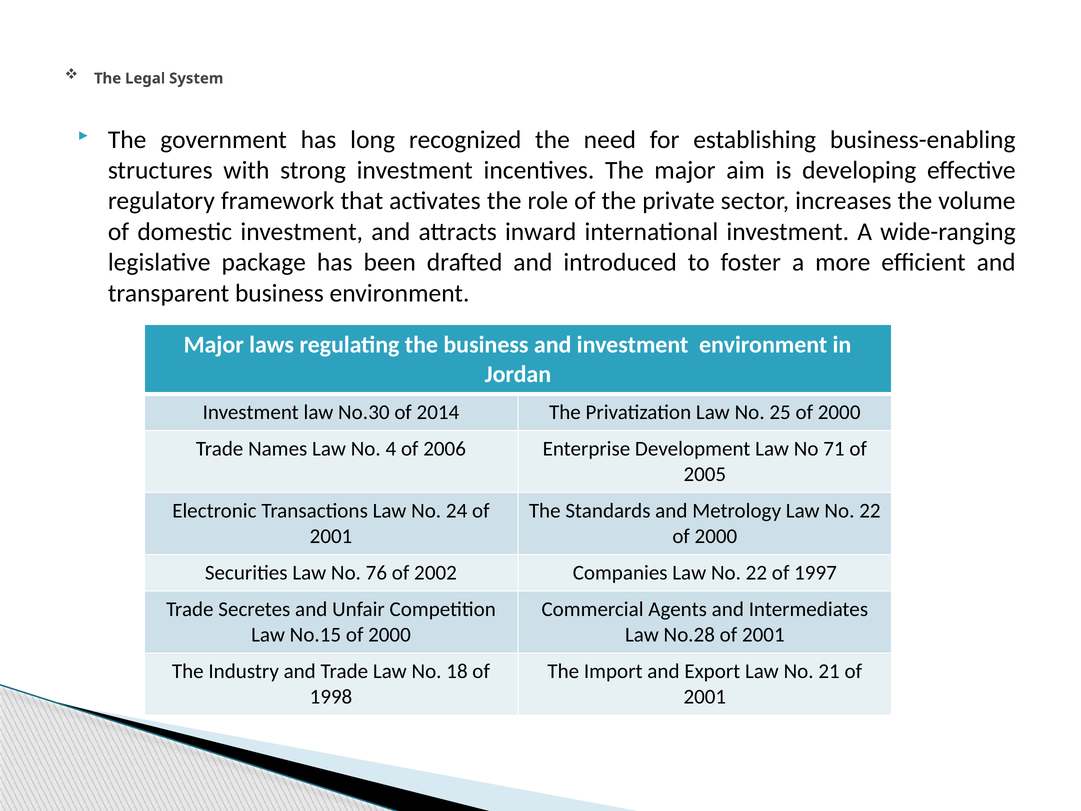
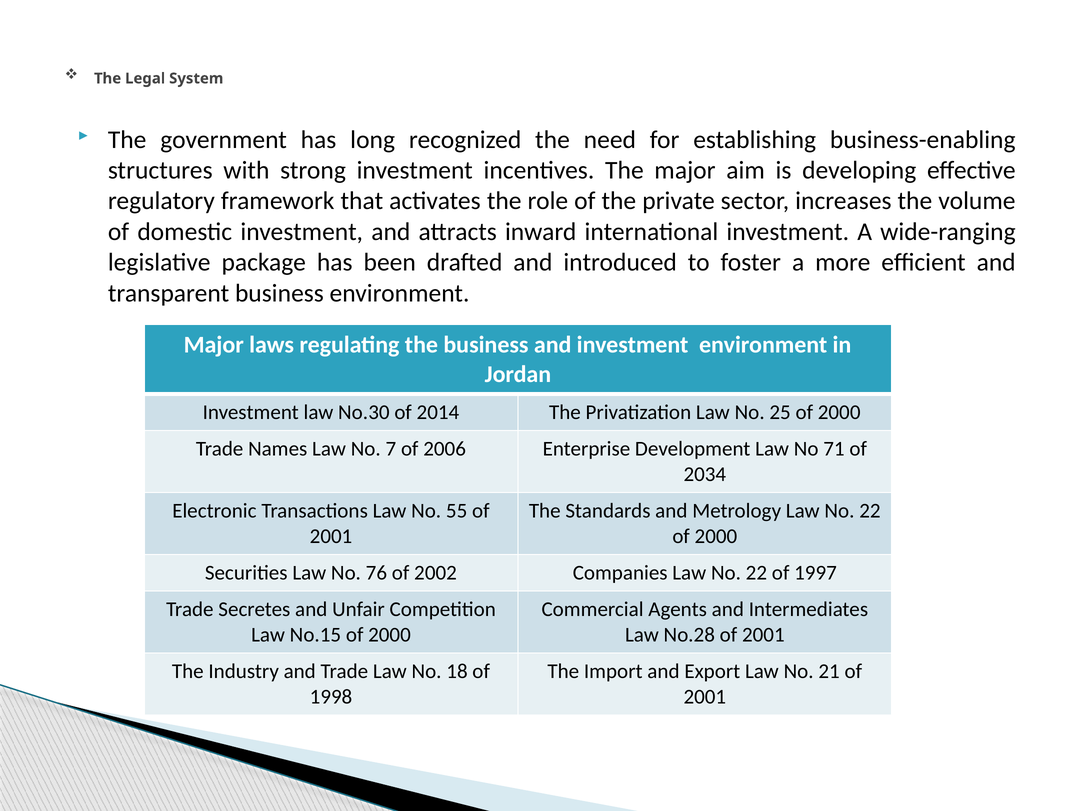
4: 4 -> 7
2005: 2005 -> 2034
24: 24 -> 55
